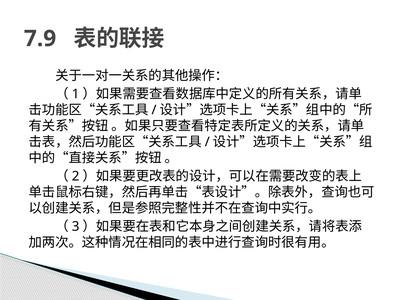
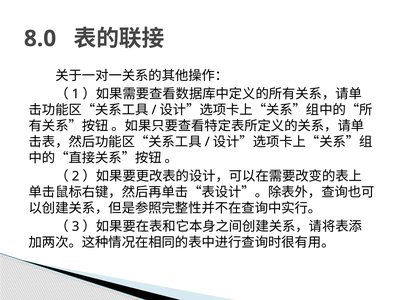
7.9: 7.9 -> 8.0
